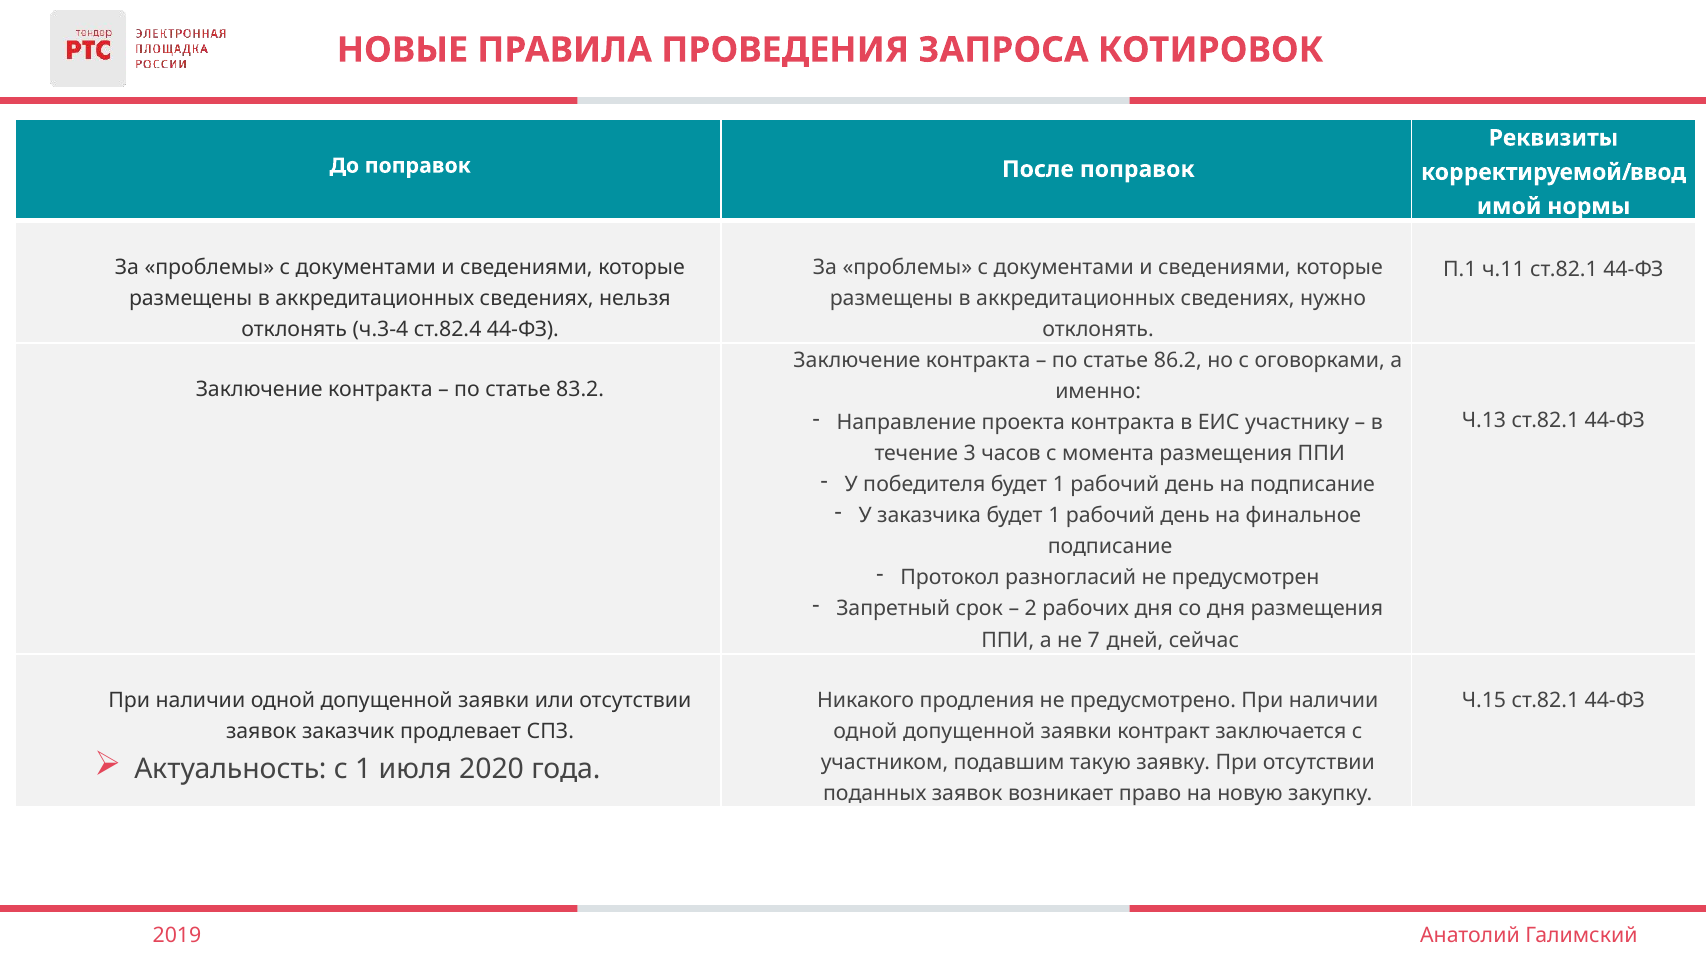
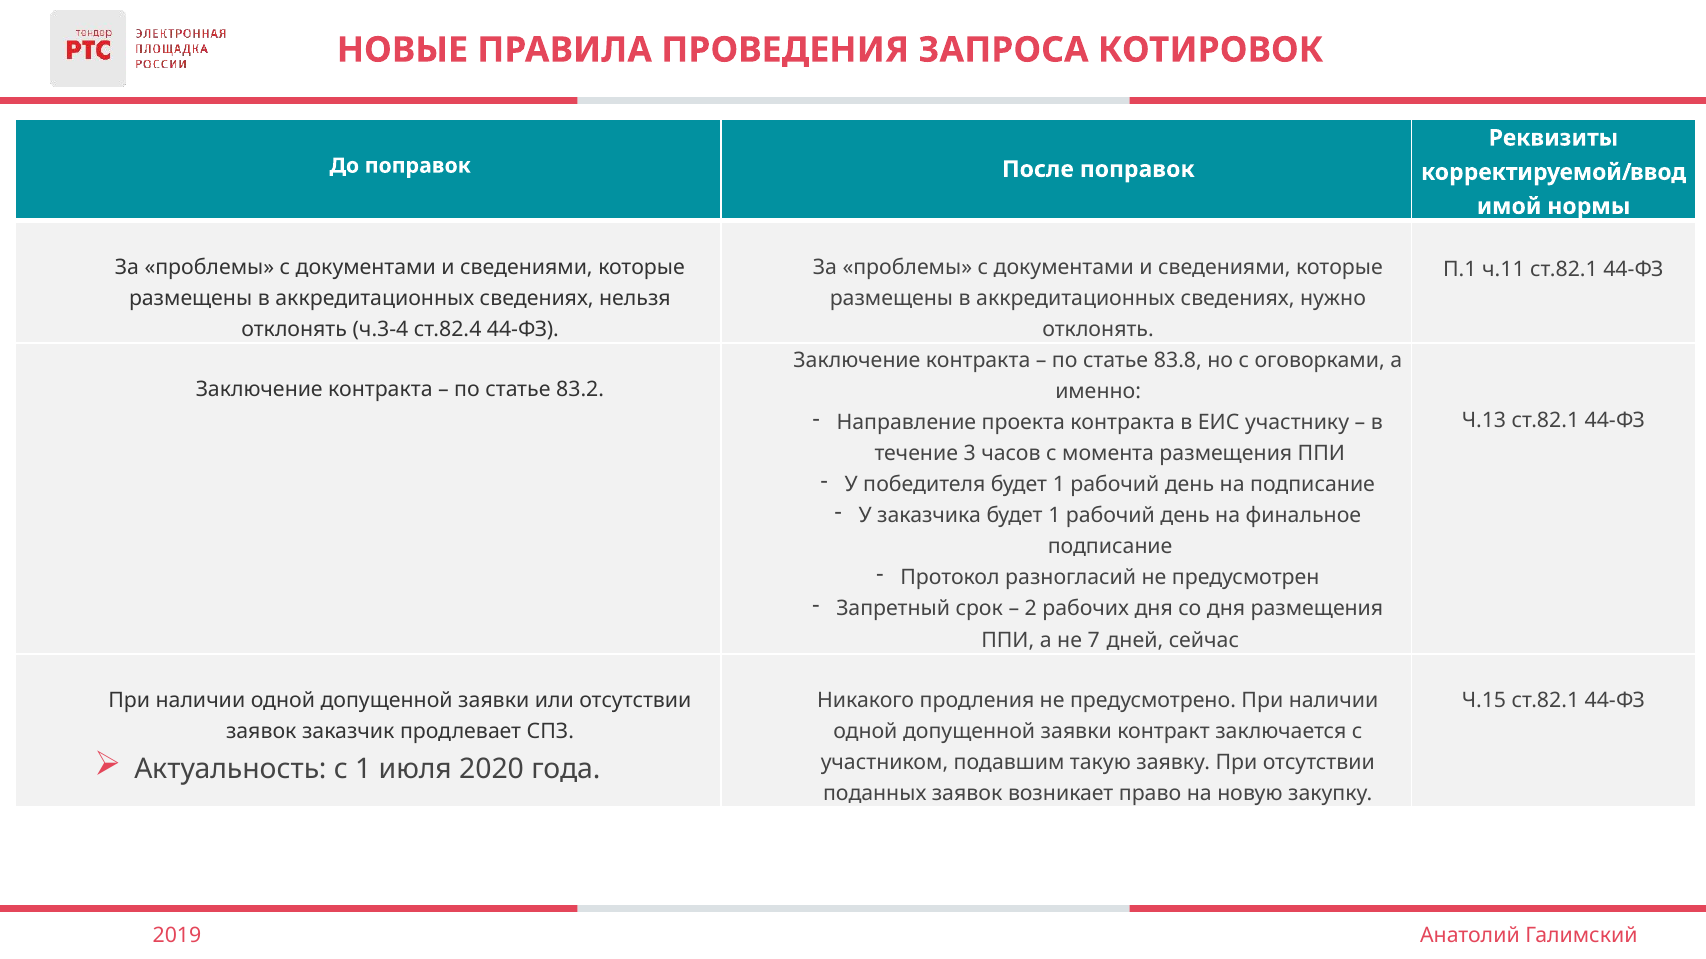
86.2: 86.2 -> 83.8
